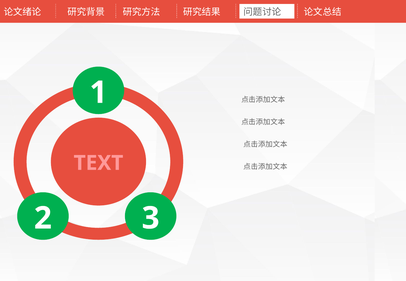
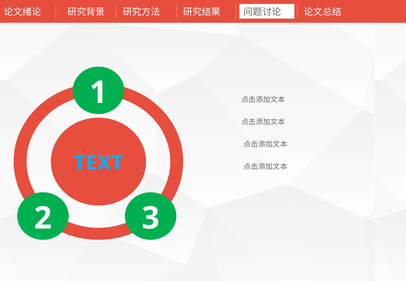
TEXT colour: pink -> light blue
